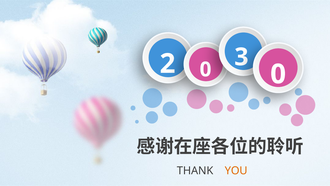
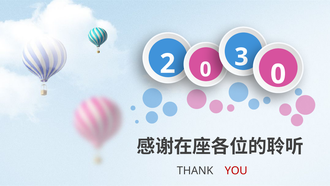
YOU colour: orange -> red
